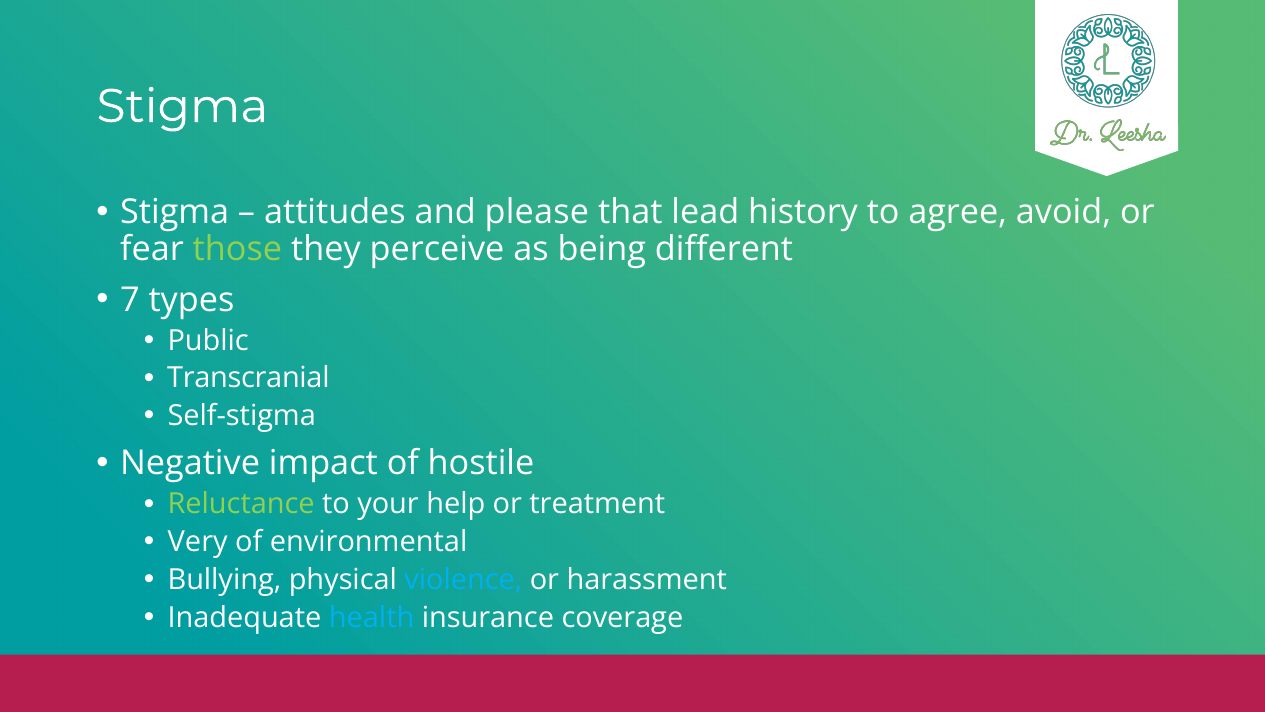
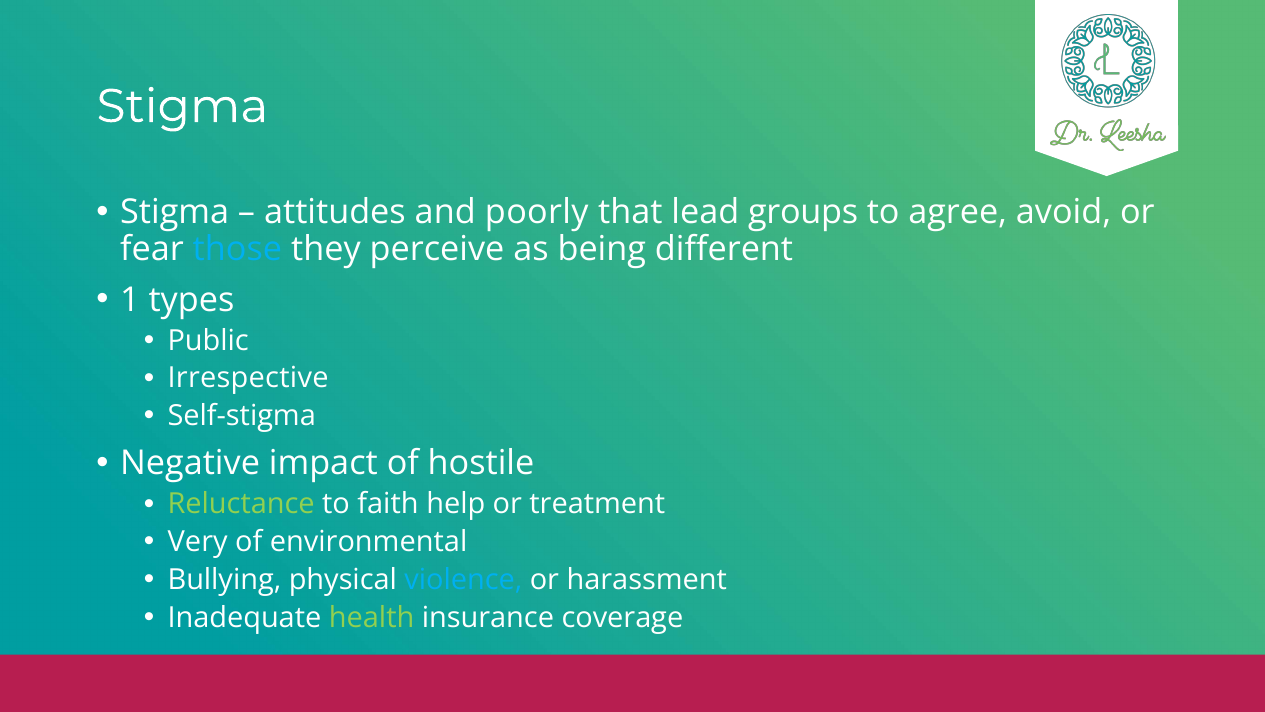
please: please -> poorly
history: history -> groups
those colour: light green -> light blue
7: 7 -> 1
Transcranial: Transcranial -> Irrespective
your: your -> faith
health colour: light blue -> light green
